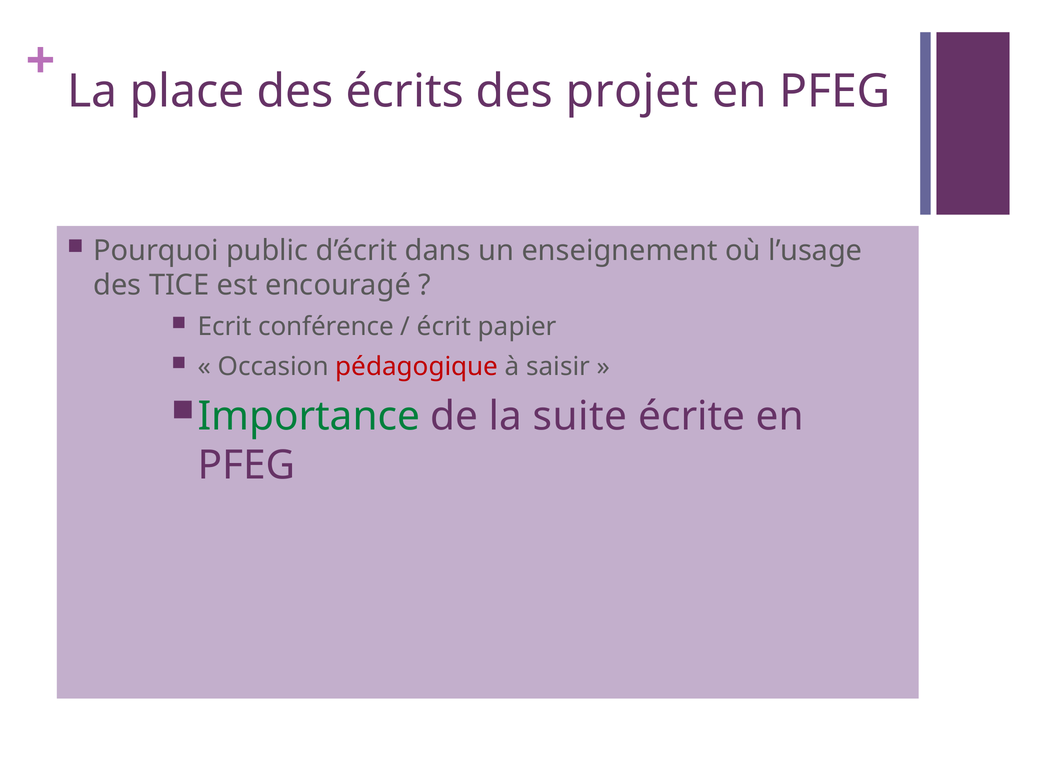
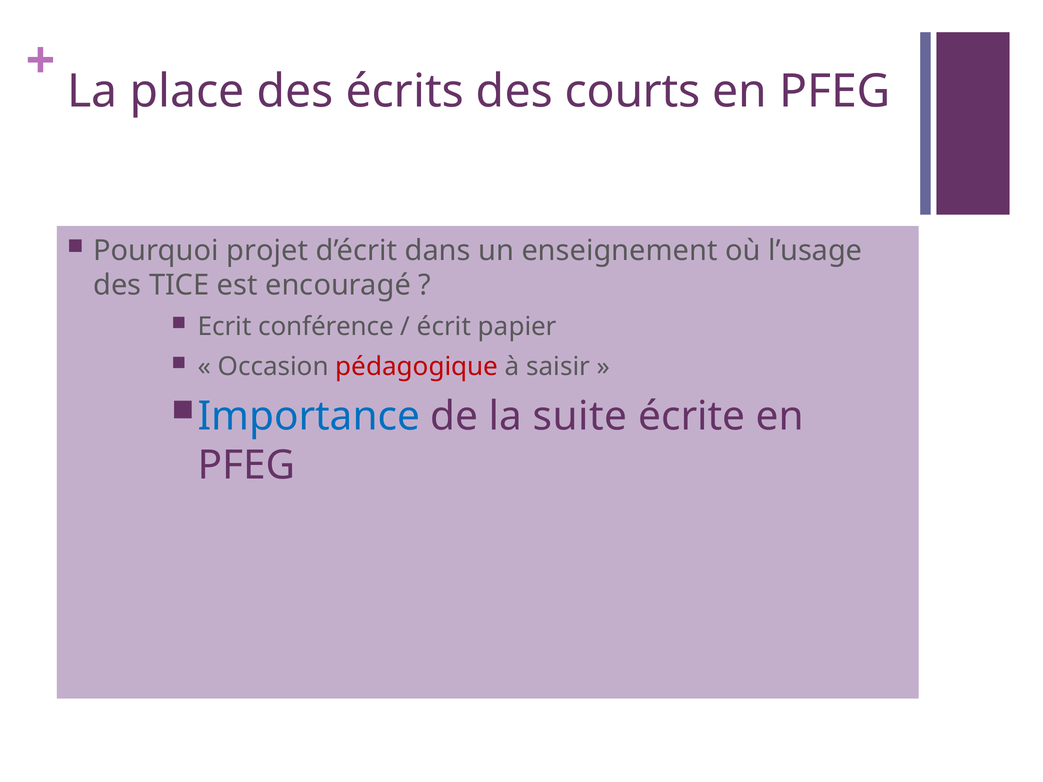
projet: projet -> courts
public: public -> projet
Importance colour: green -> blue
